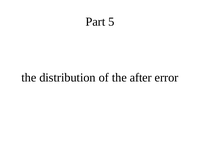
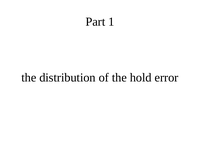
5: 5 -> 1
after: after -> hold
